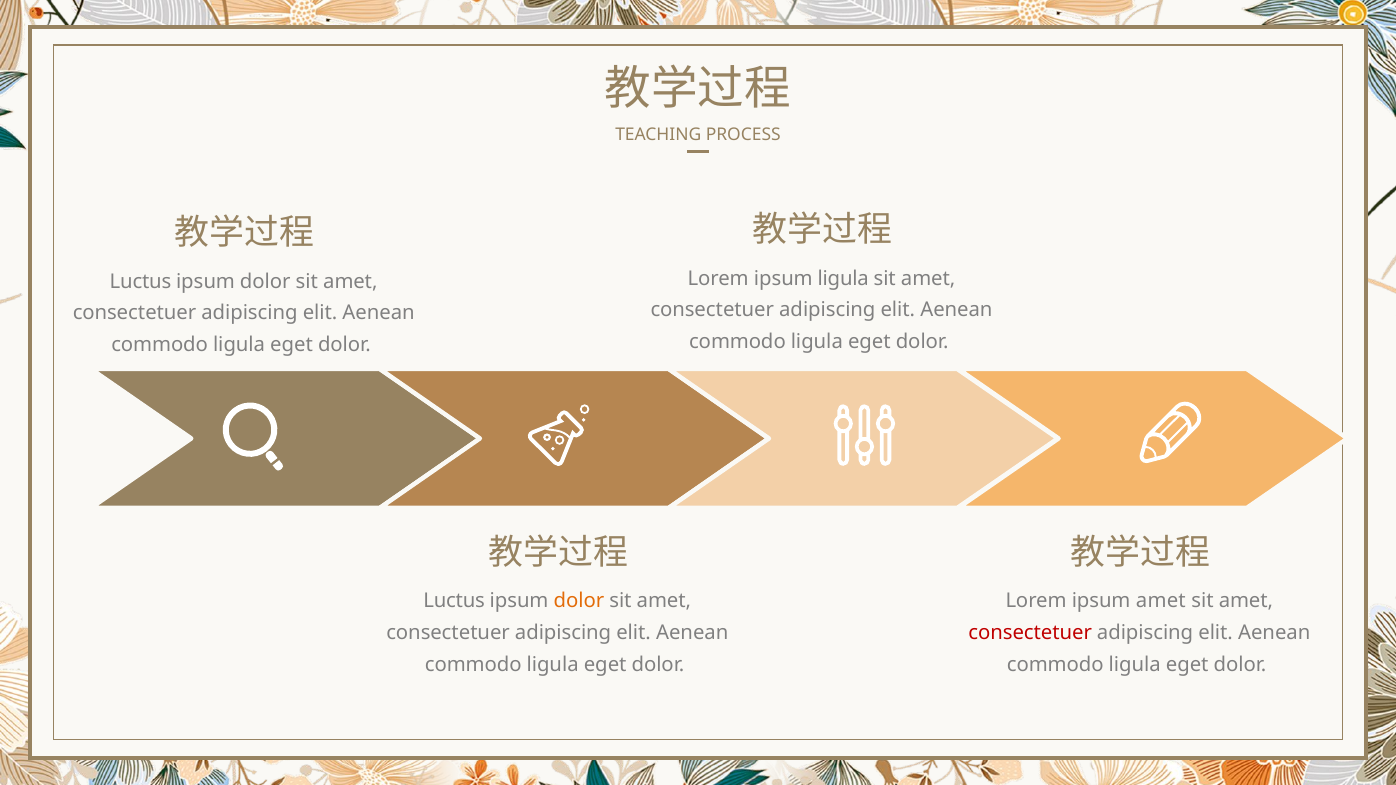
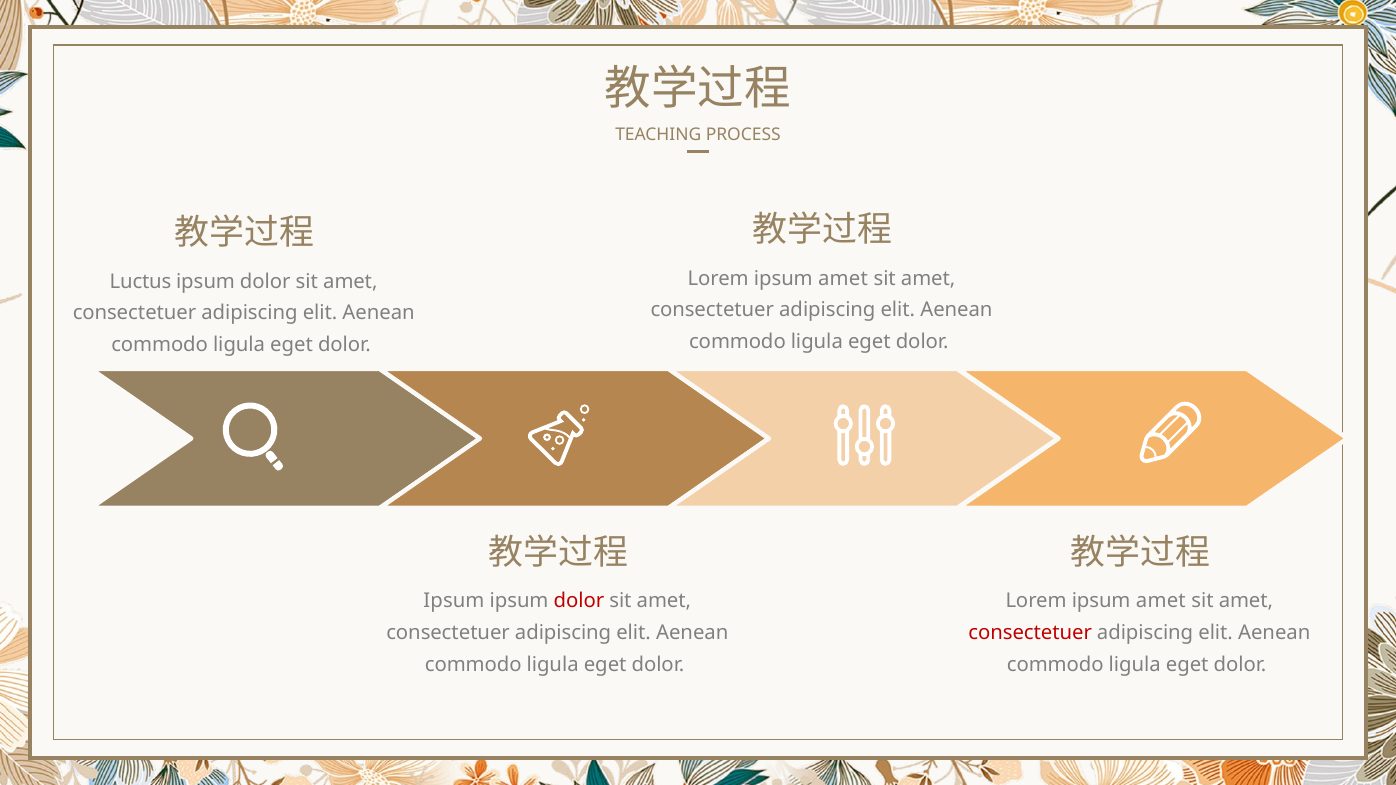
ligula at (843, 279): ligula -> amet
Luctus at (454, 601): Luctus -> Ipsum
dolor at (579, 601) colour: orange -> red
